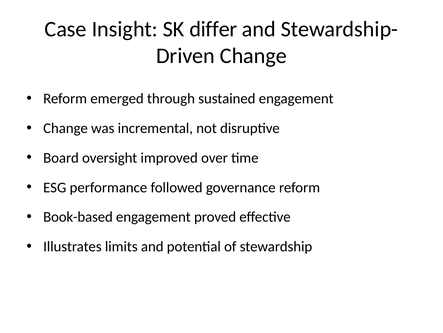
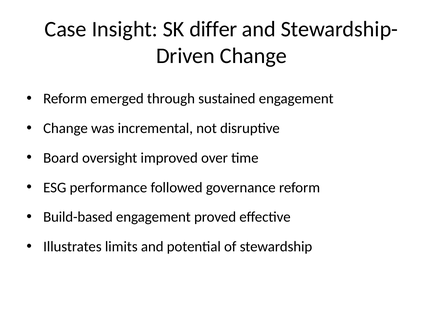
Book-based: Book-based -> Build-based
